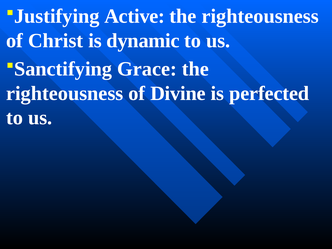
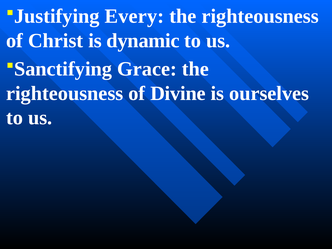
Active: Active -> Every
perfected: perfected -> ourselves
